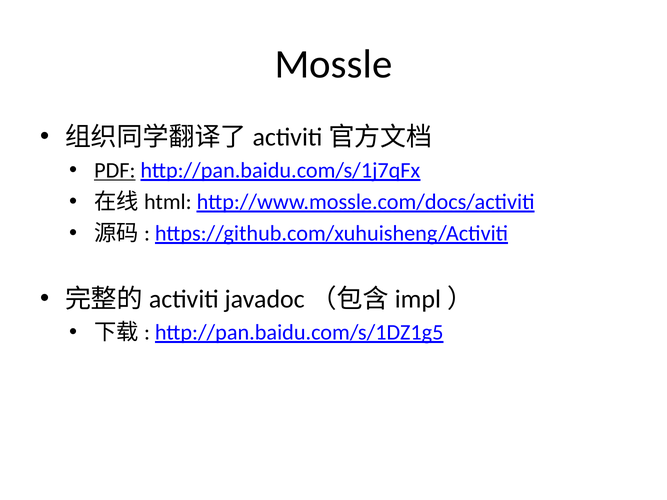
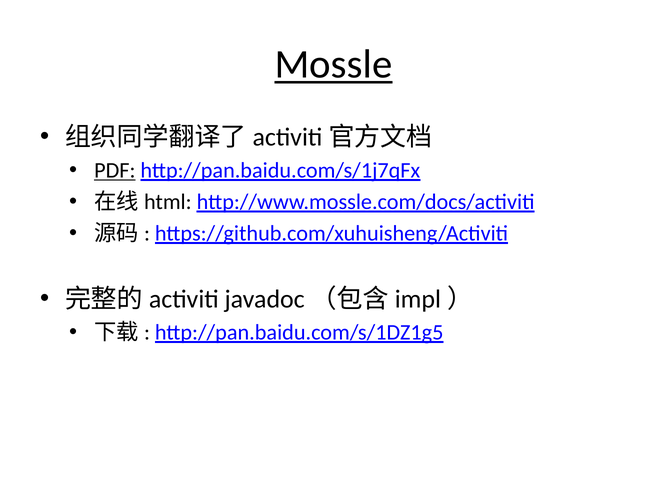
Mossle underline: none -> present
